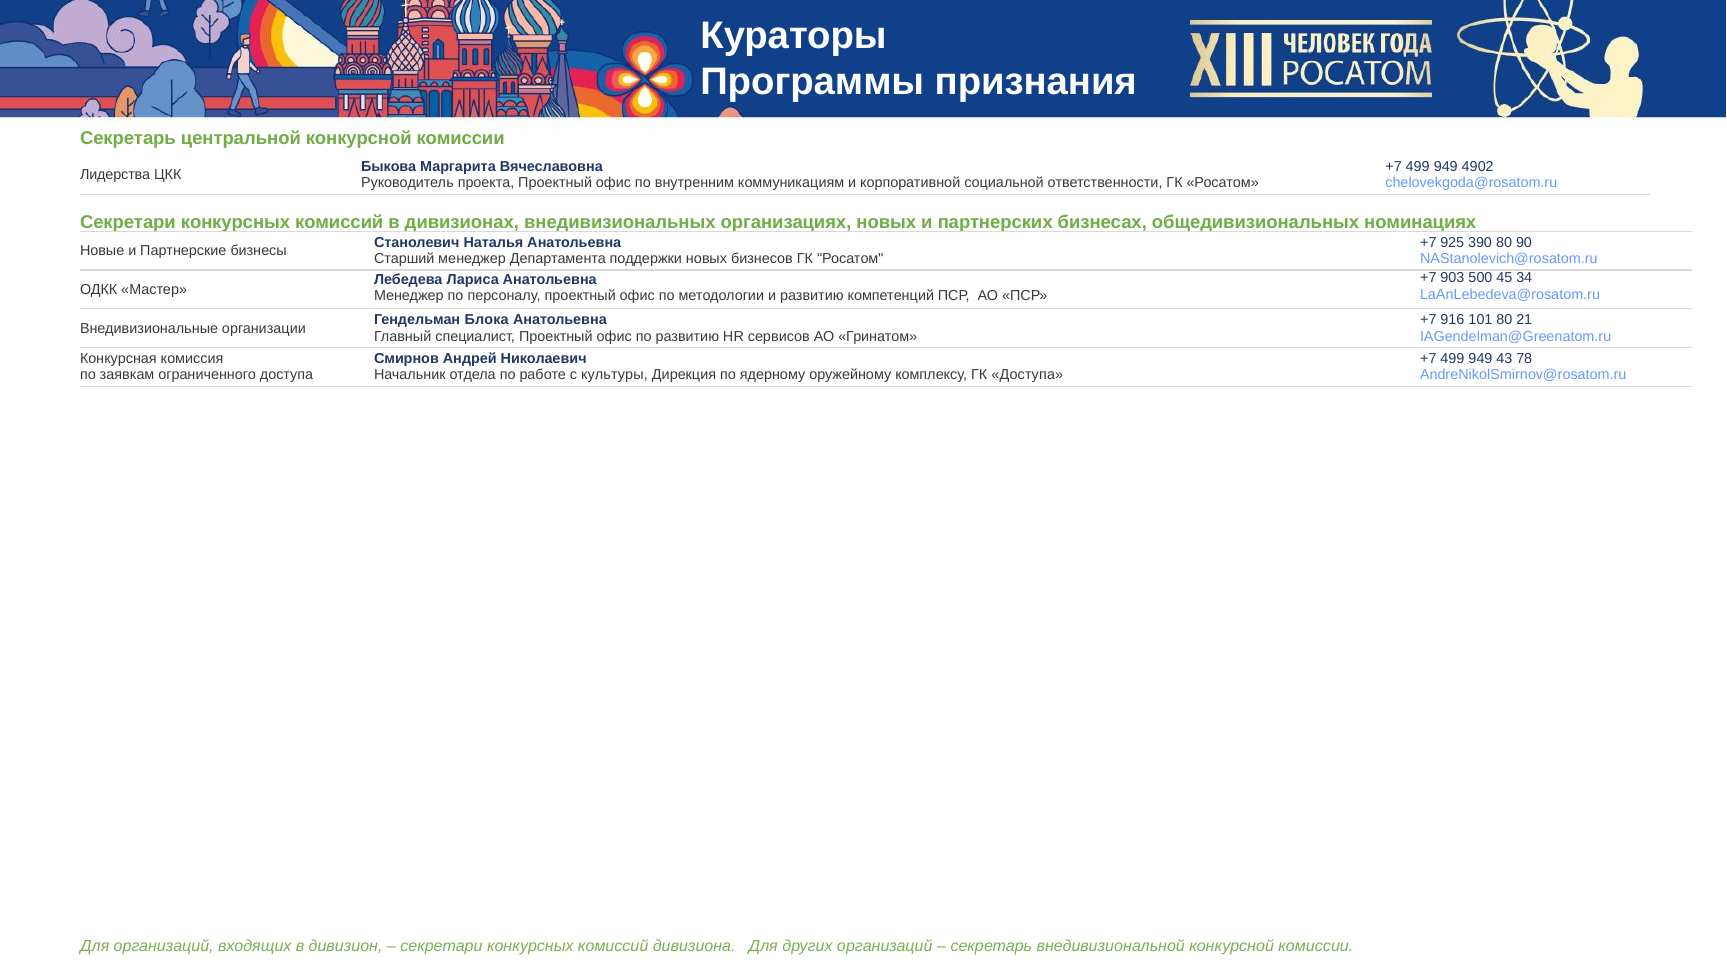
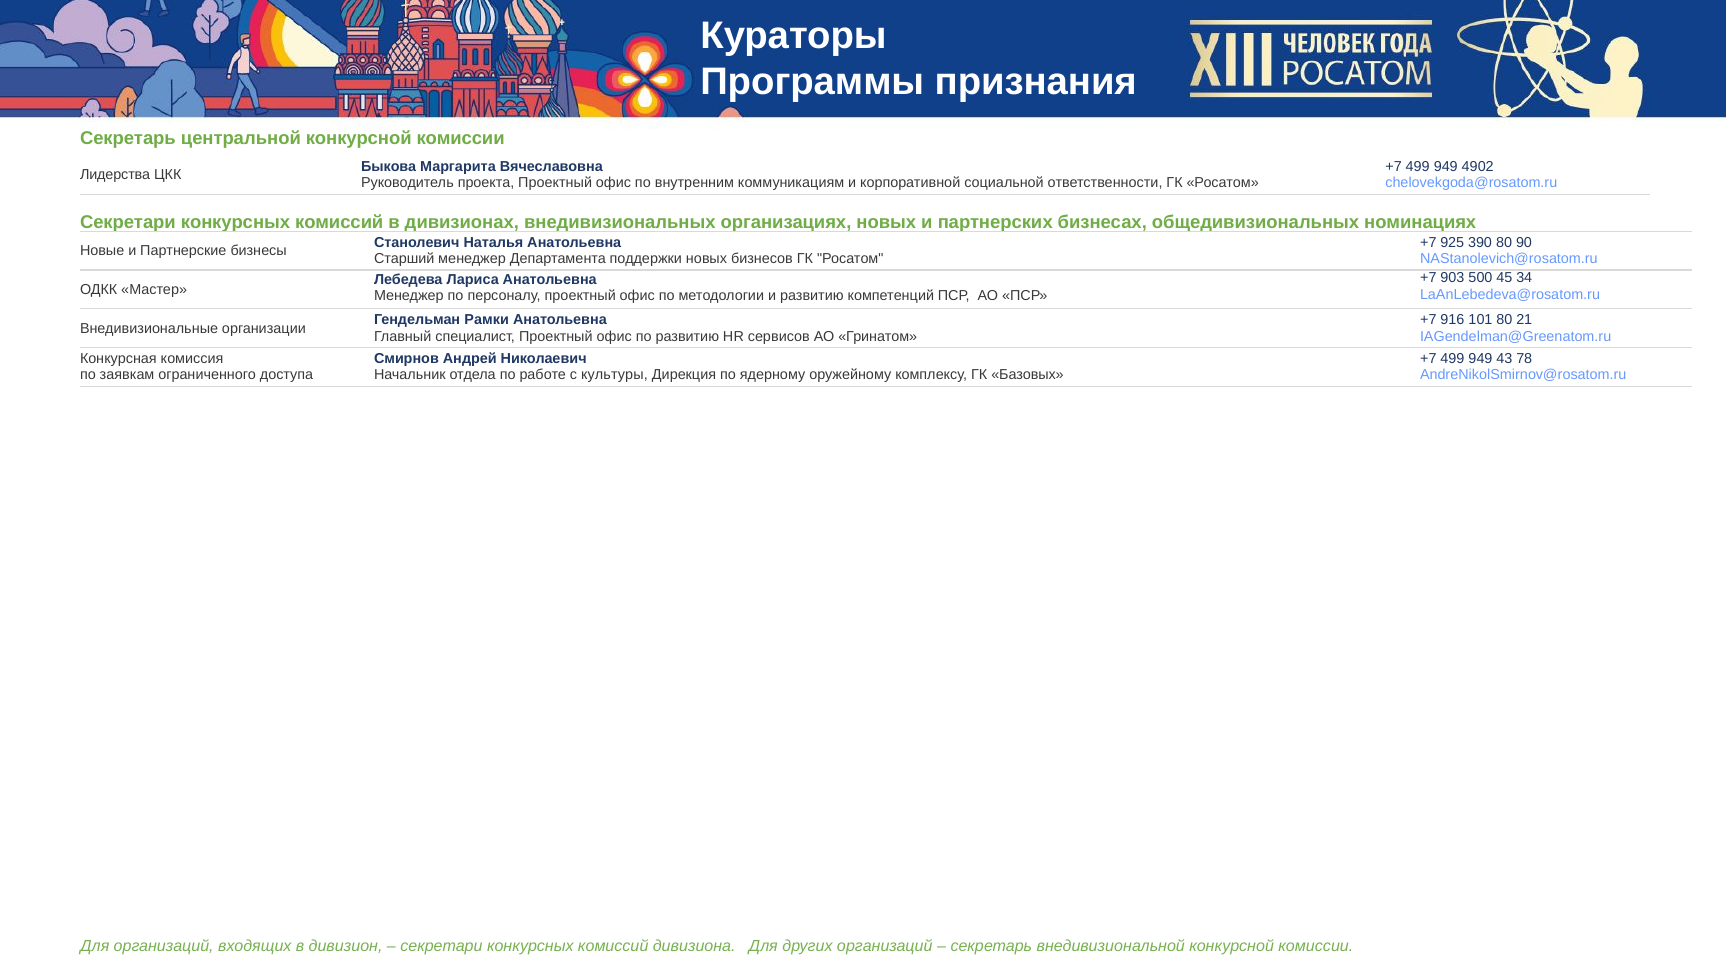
Блока: Блока -> Рамки
ГК Доступа: Доступа -> Базовых
